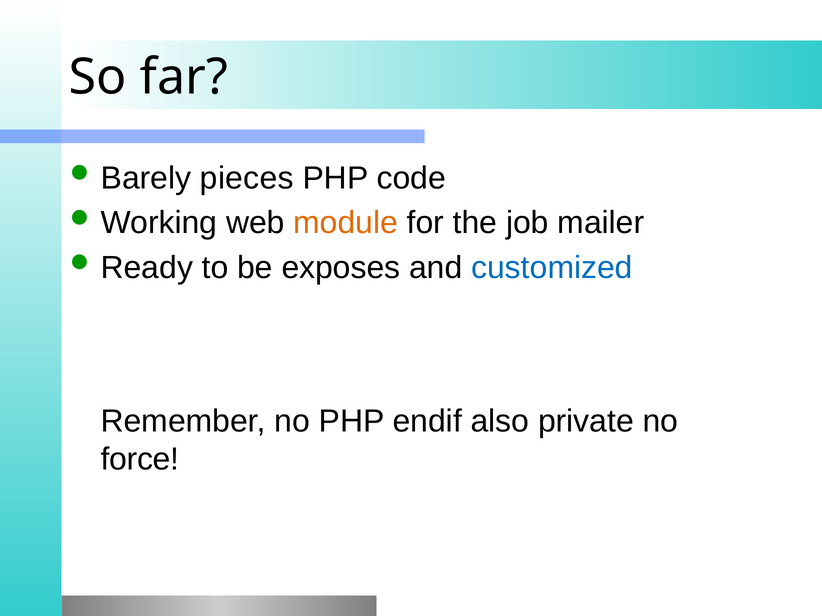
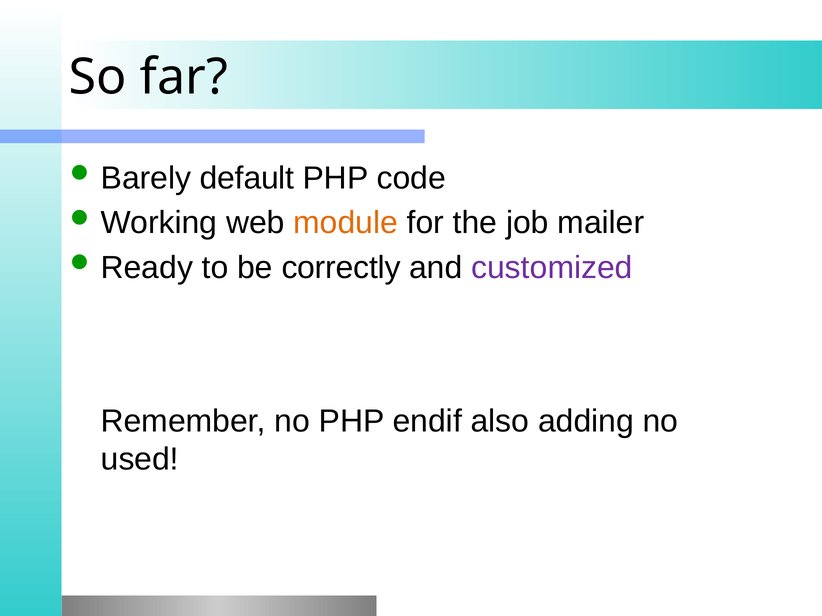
pieces: pieces -> default
exposes: exposes -> correctly
customized colour: blue -> purple
private: private -> adding
force: force -> used
